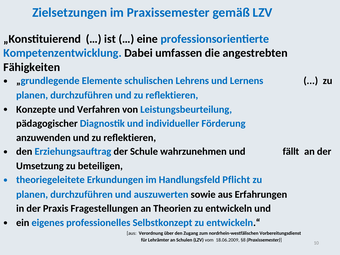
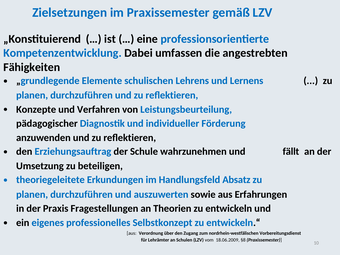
Pflicht: Pflicht -> Absatz
